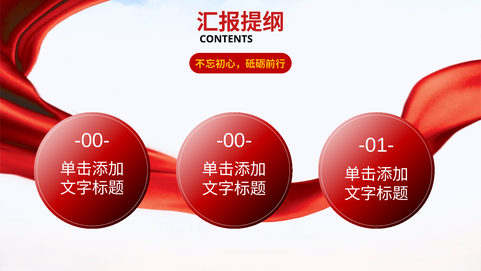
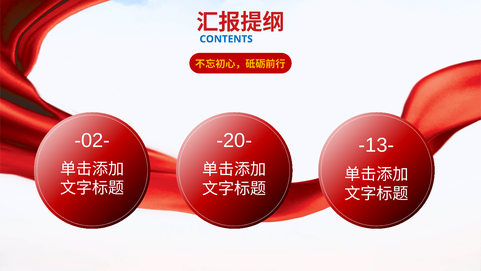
CONTENTS colour: black -> blue
-00- at (92, 140): -00- -> -02-
-00- at (234, 140): -00- -> -20-
-01-: -01- -> -13-
